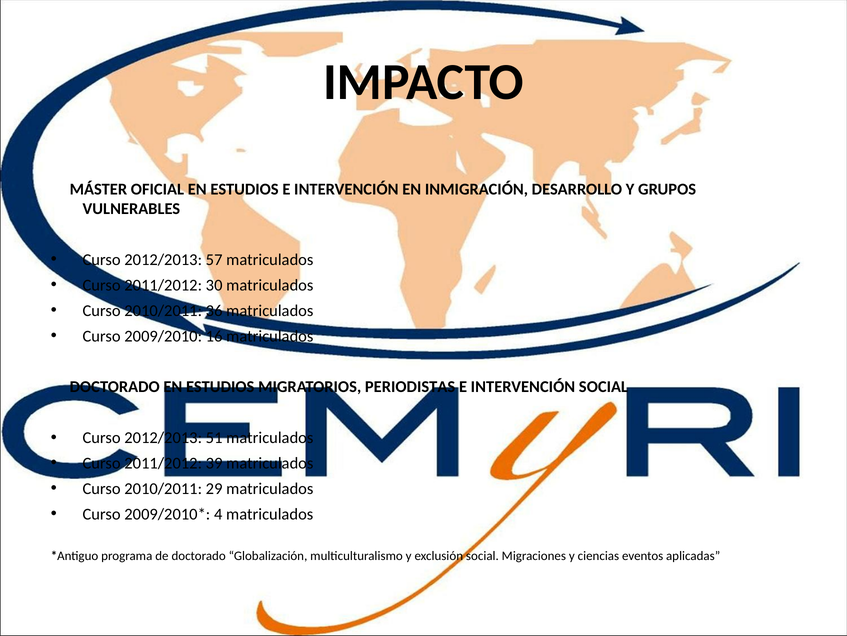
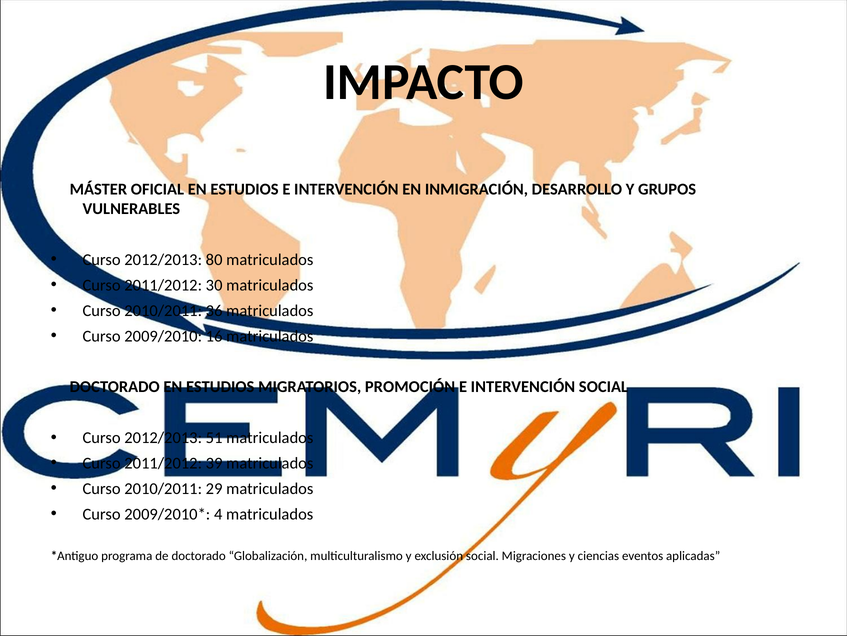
57: 57 -> 80
PERIODISTAS: PERIODISTAS -> PROMOCIÓN
